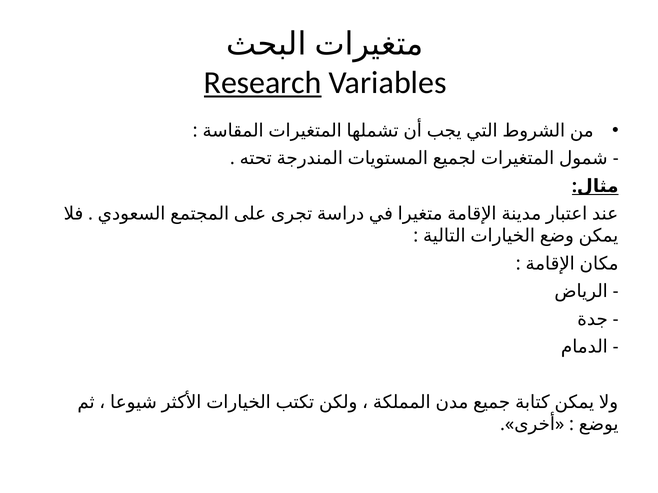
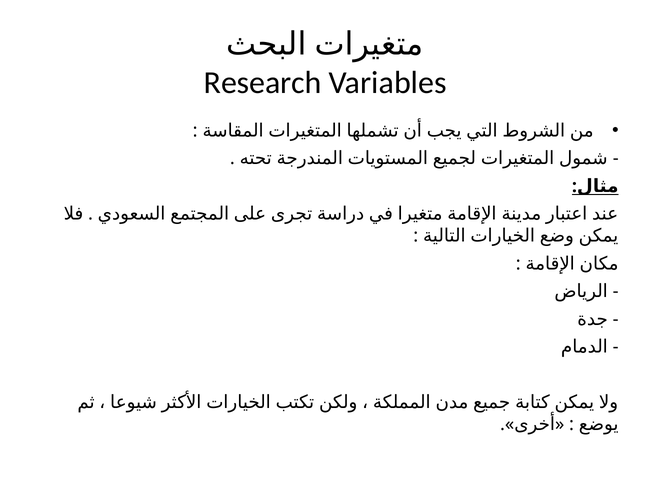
Research underline: present -> none
